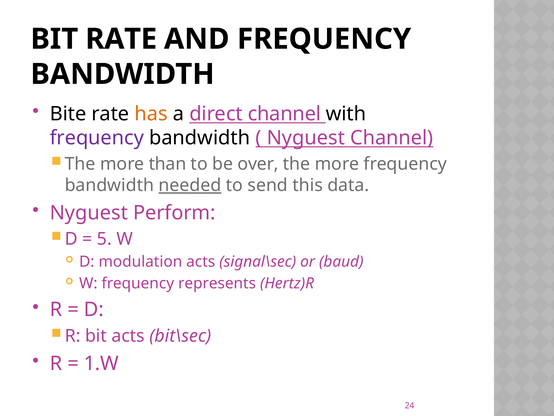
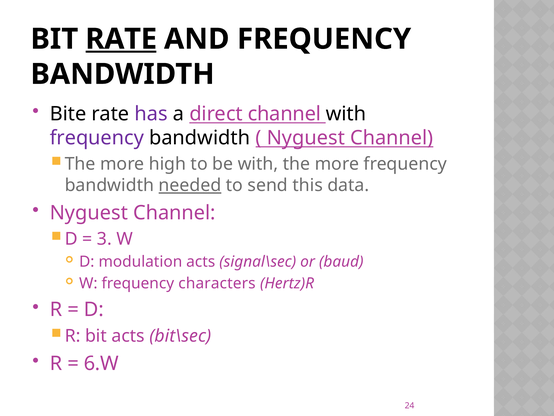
RATE at (121, 39) underline: none -> present
has colour: orange -> purple
than: than -> high
be over: over -> with
Perform at (174, 213): Perform -> Channel
5: 5 -> 3
represents: represents -> characters
1.W: 1.W -> 6.W
